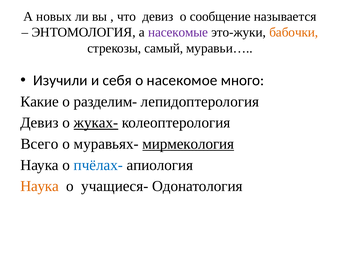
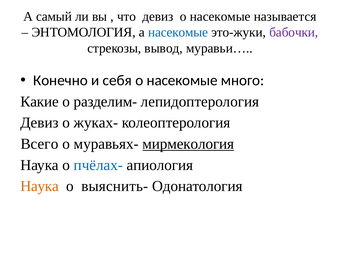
новых: новых -> самый
сообщение at (220, 17): сообщение -> насекомые
насекомые at (178, 32) colour: purple -> blue
бабочки colour: orange -> purple
самый: самый -> вывод
Изучили: Изучили -> Конечно
насекомое at (182, 80): насекомое -> насекомые
жуках- underline: present -> none
учащиеся-: учащиеся- -> выяснить-
